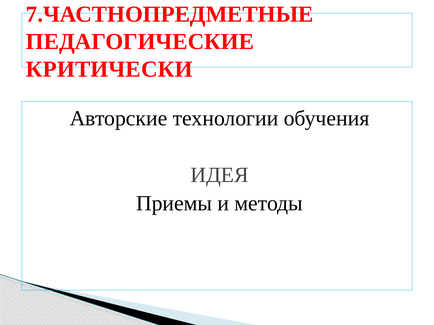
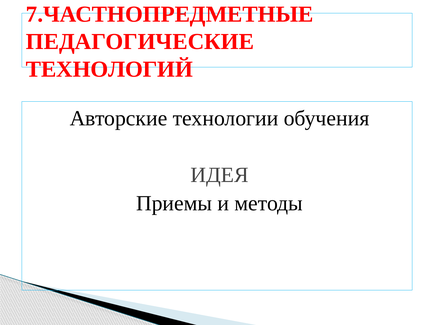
КРИТИЧЕСКИ: КРИТИЧЕСКИ -> ТЕХНОЛОГИЙ
